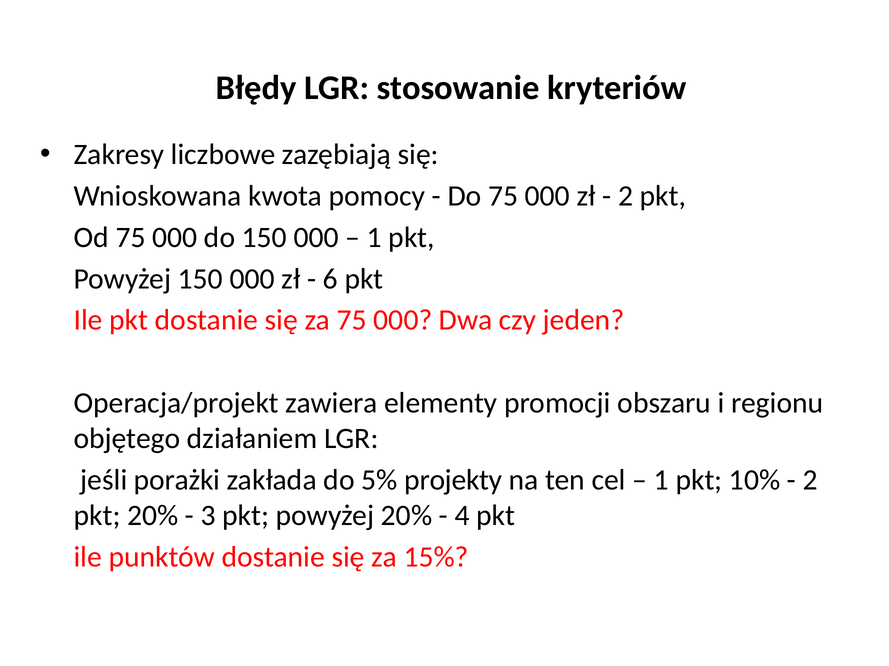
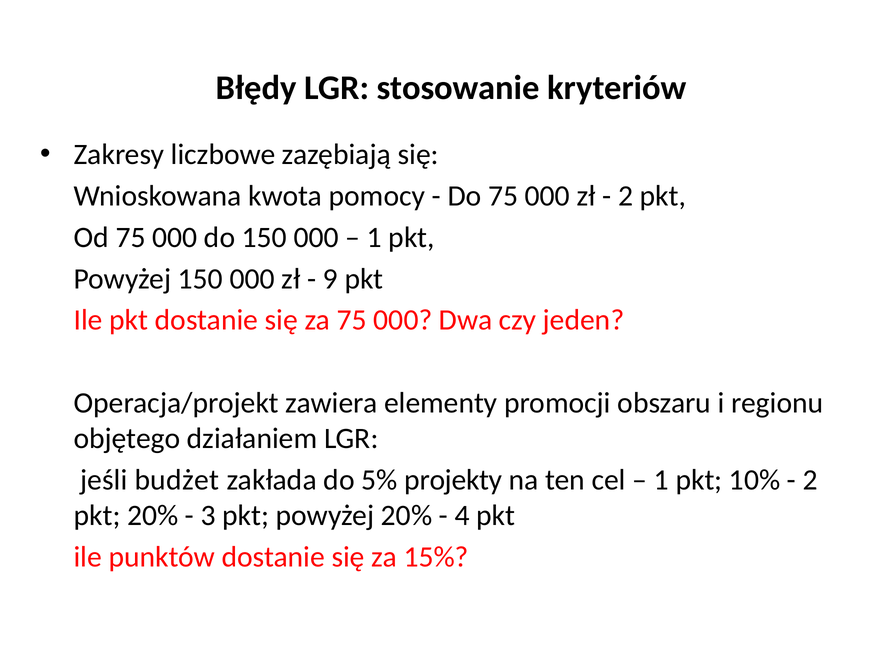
6: 6 -> 9
porażki: porażki -> budżet
